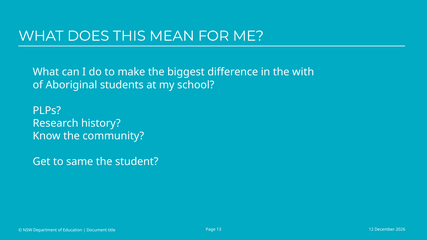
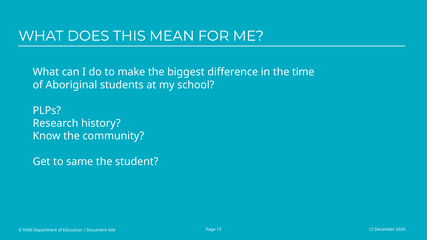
with: with -> time
